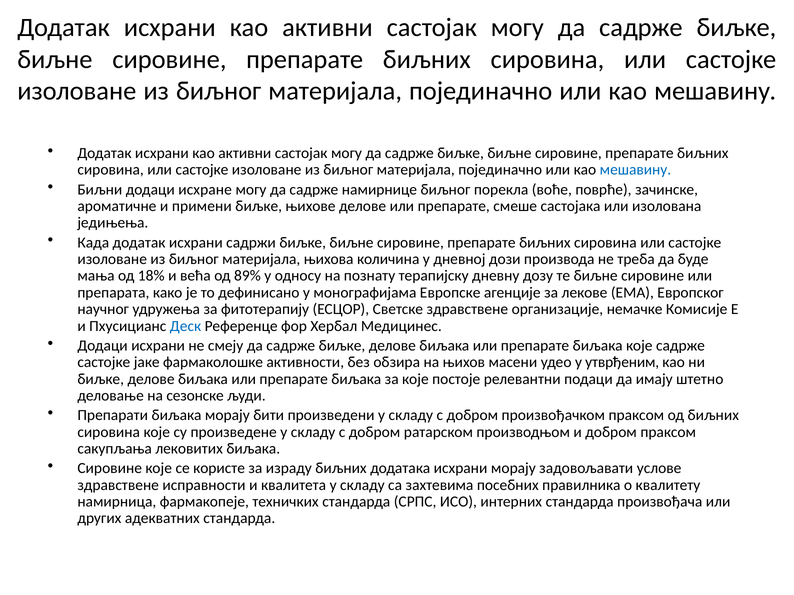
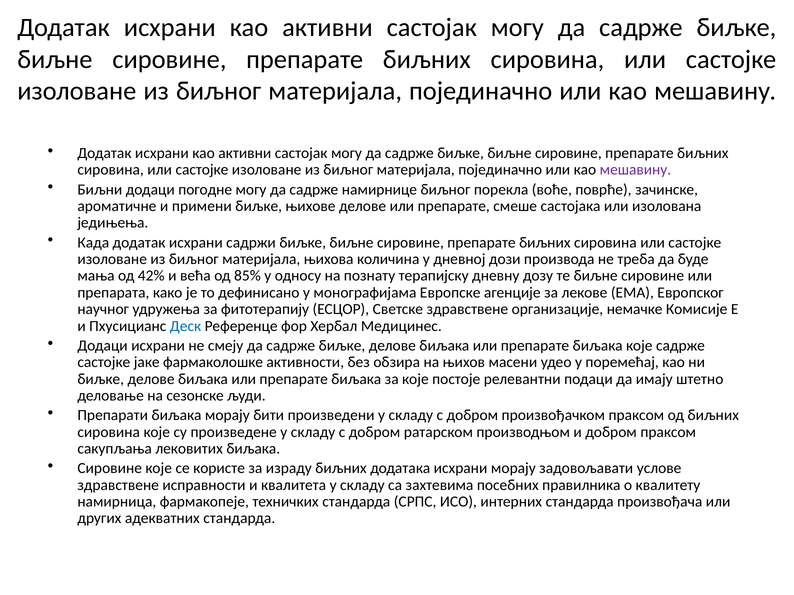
мешавину at (635, 170) colour: blue -> purple
исхране: исхране -> погодне
18%: 18% -> 42%
89%: 89% -> 85%
утврђеним: утврђеним -> поремећај
